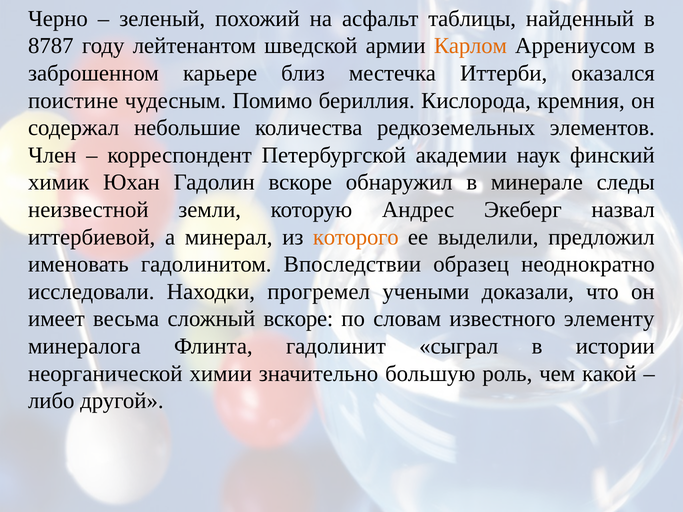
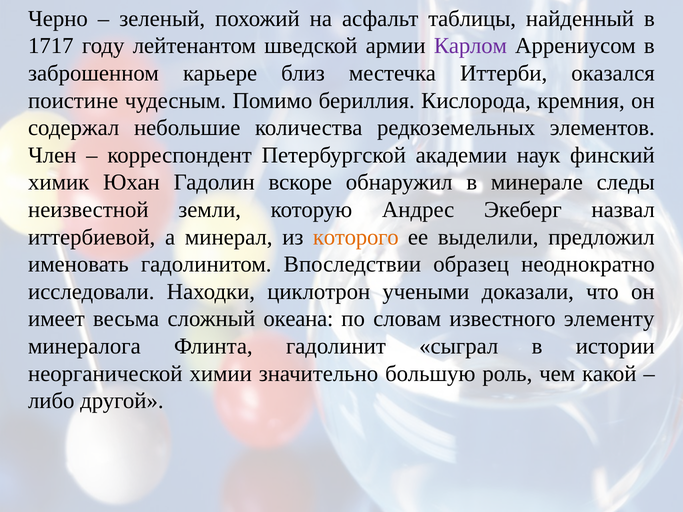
8787: 8787 -> 1717
Карлом colour: orange -> purple
прогремел: прогремел -> циклотрон
сложный вскоре: вскоре -> океана
